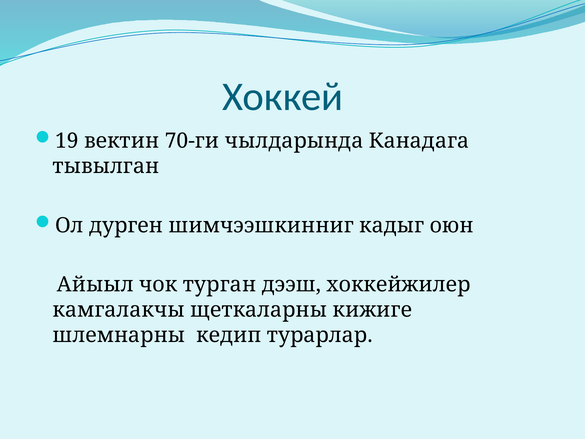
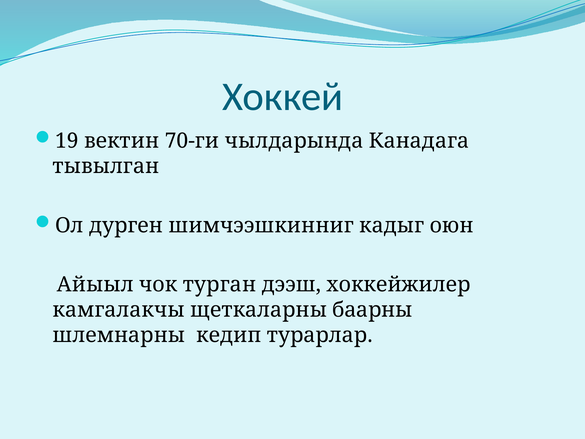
кижиге: кижиге -> баарны
